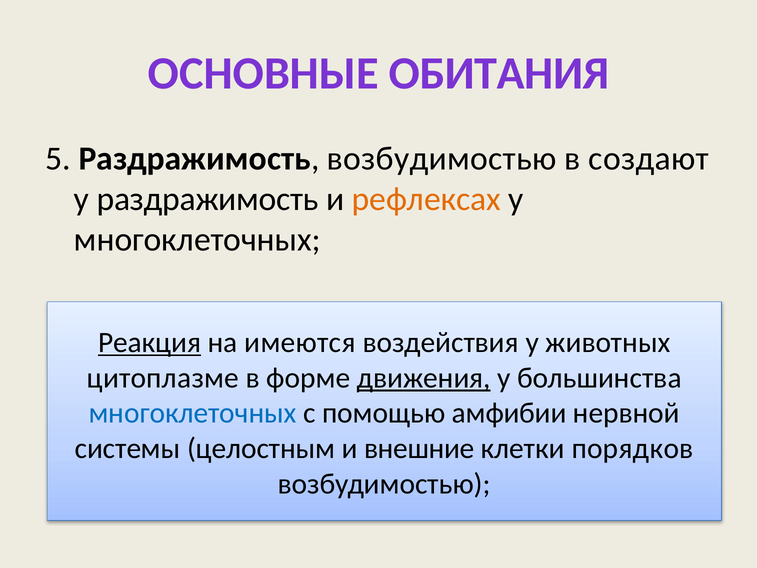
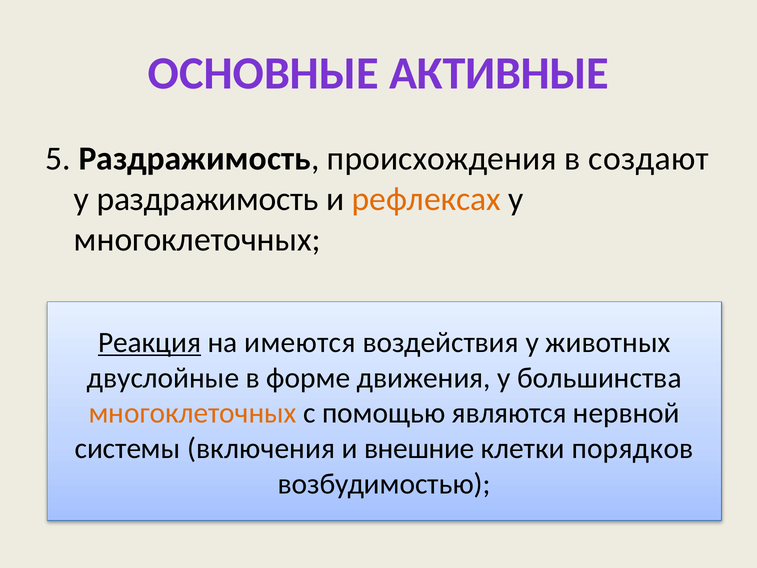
ОБИТАНИЯ: ОБИТАНИЯ -> АКТИВНЫЕ
Раздражимость возбудимостью: возбудимостью -> происхождения
цитоплазме: цитоплазме -> двуслойные
движения underline: present -> none
многоклеточных at (193, 413) colour: blue -> orange
амфибии: амфибии -> являются
целостным: целостным -> включения
